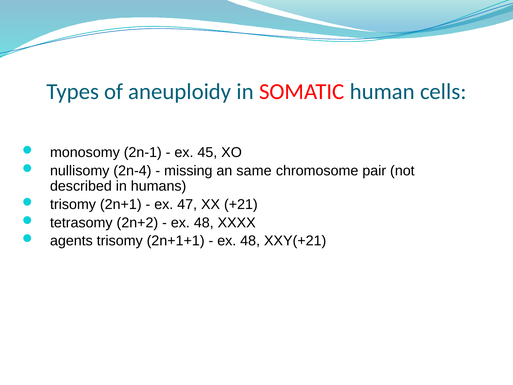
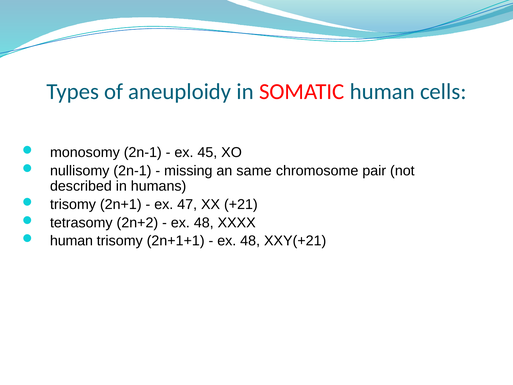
nullisomy 2n-4: 2n-4 -> 2n-1
agents at (71, 241): agents -> human
